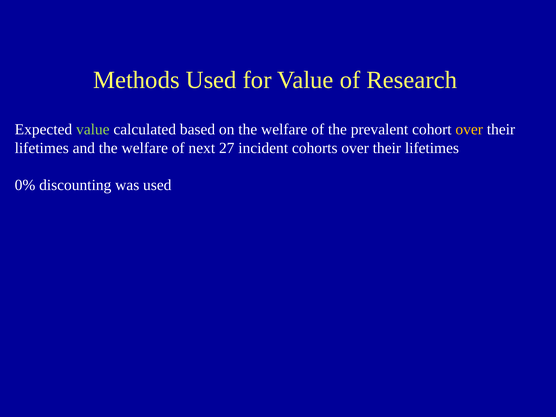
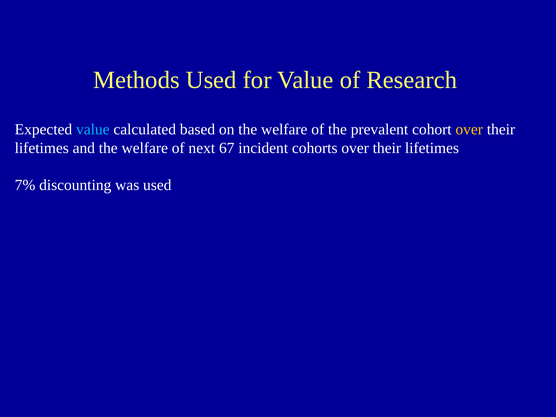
value at (93, 129) colour: light green -> light blue
27: 27 -> 67
0%: 0% -> 7%
